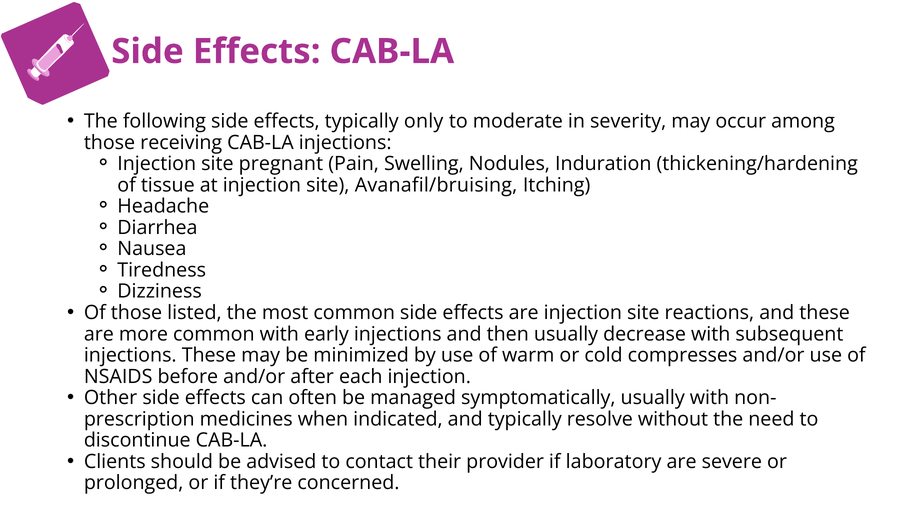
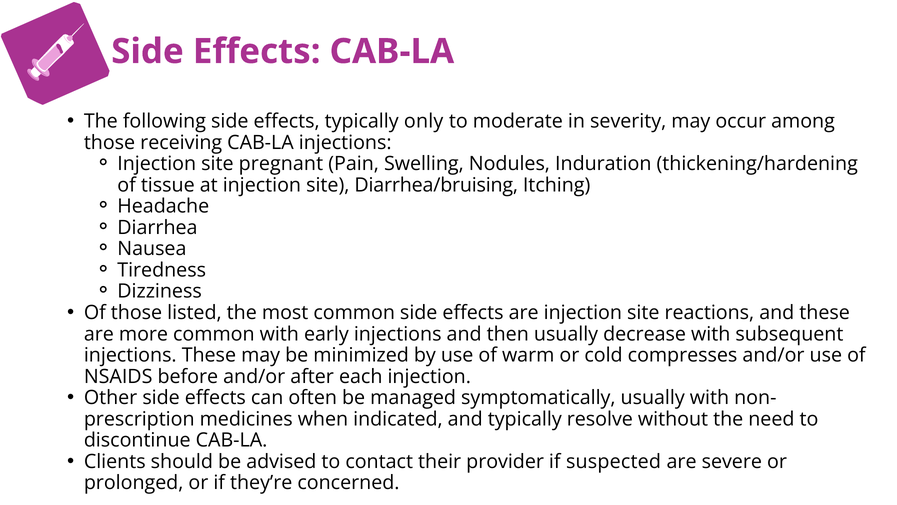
Avanafil/bruising: Avanafil/bruising -> Diarrhea/bruising
laboratory: laboratory -> suspected
